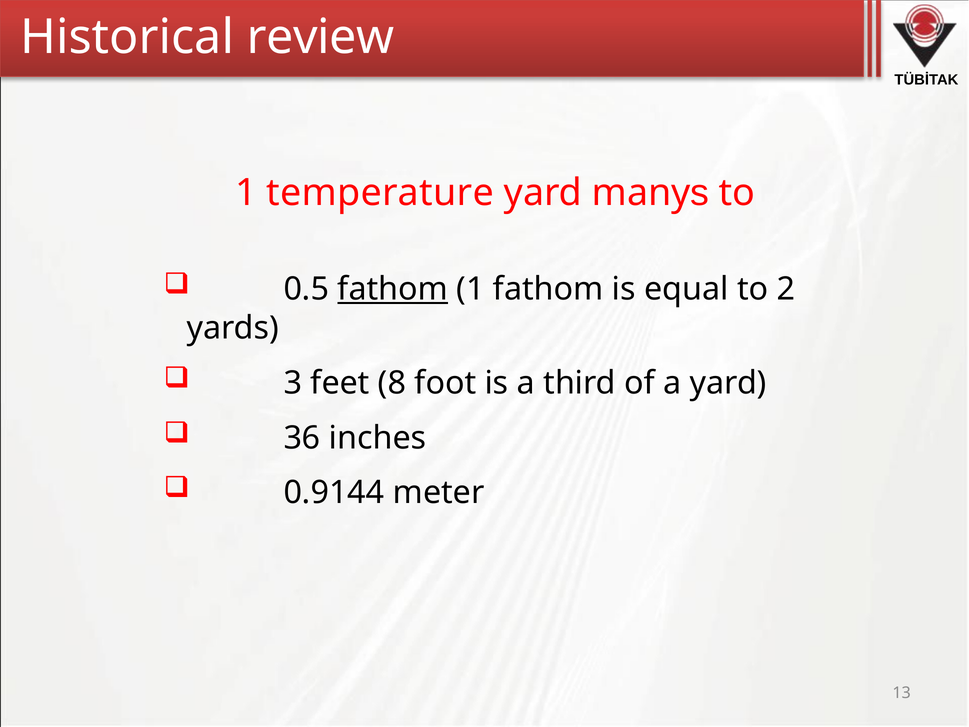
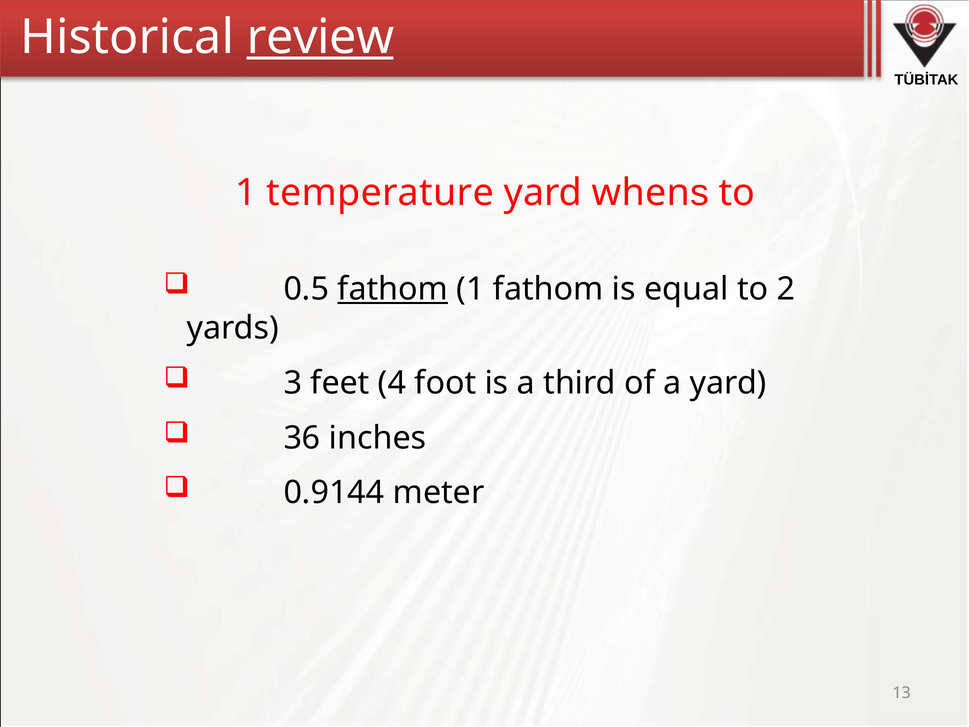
review underline: none -> present
many: many -> when
8: 8 -> 4
